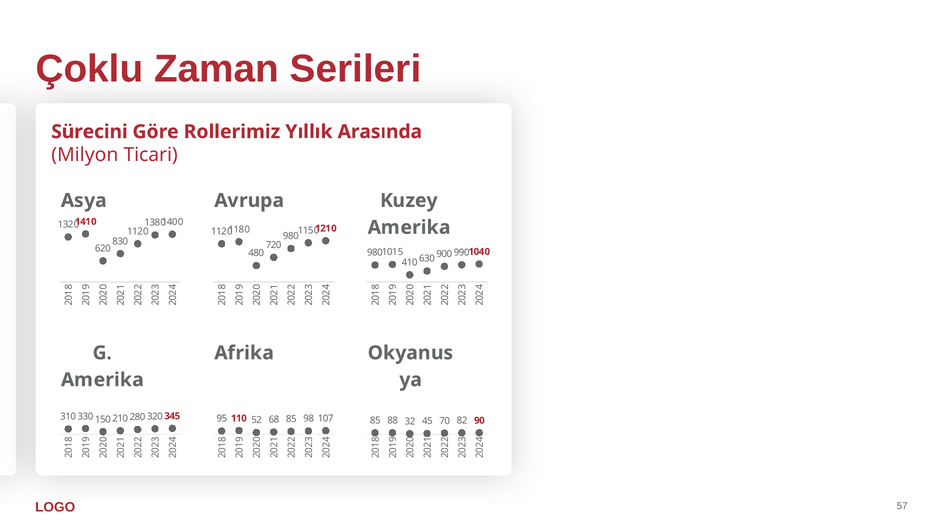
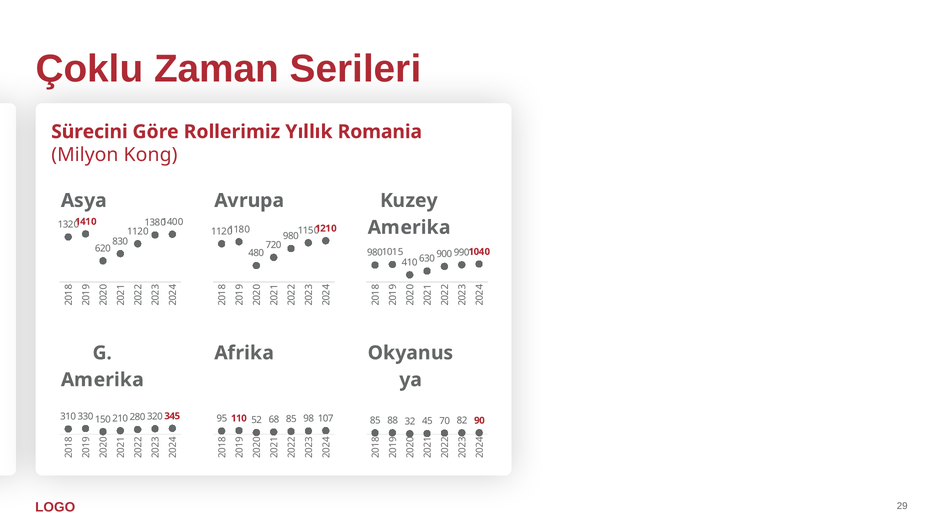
Arasında: Arasında -> Romania
Ticari: Ticari -> Kong
57: 57 -> 29
